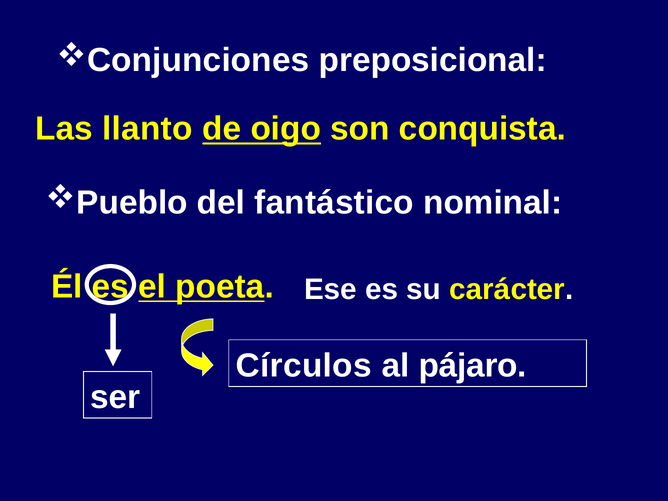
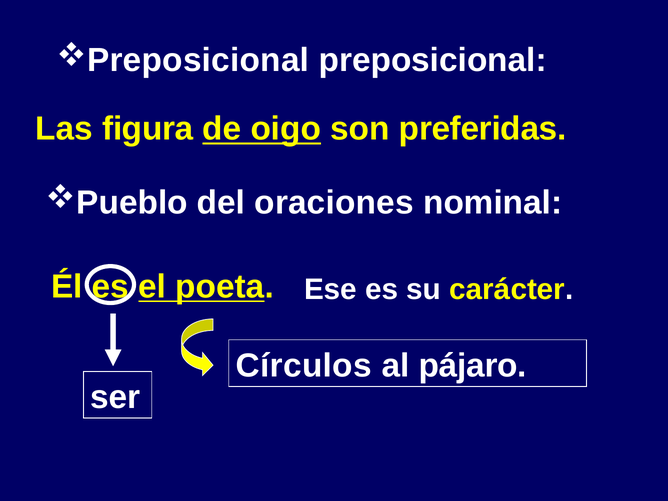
Conjunciones at (198, 60): Conjunciones -> Preposicional
llanto: llanto -> figura
conquista: conquista -> preferidas
fantástico: fantástico -> oraciones
